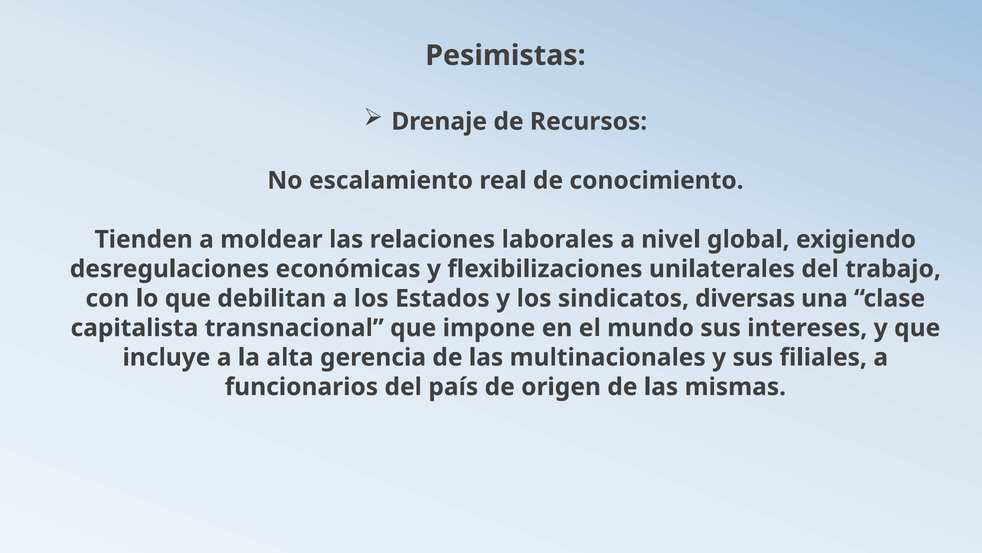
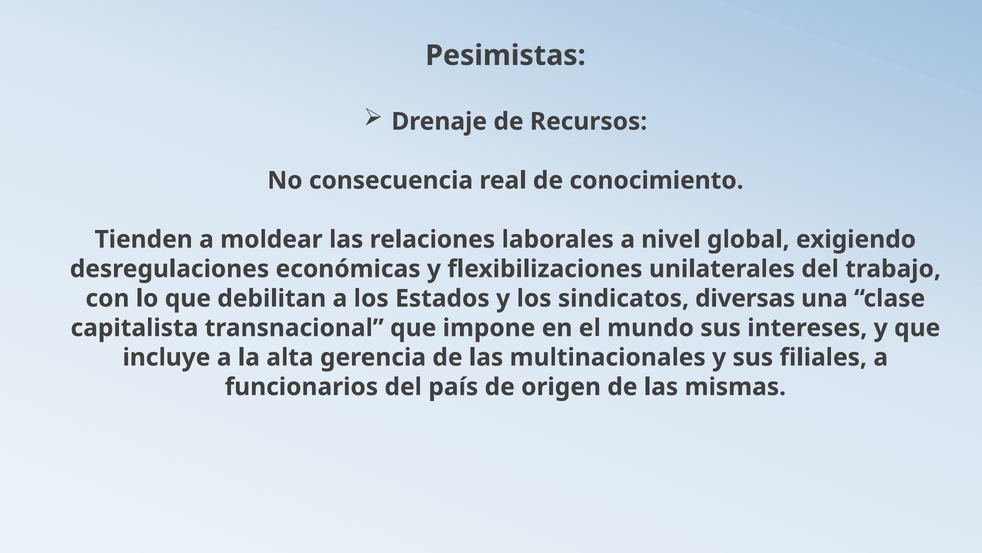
escalamiento: escalamiento -> consecuencia
